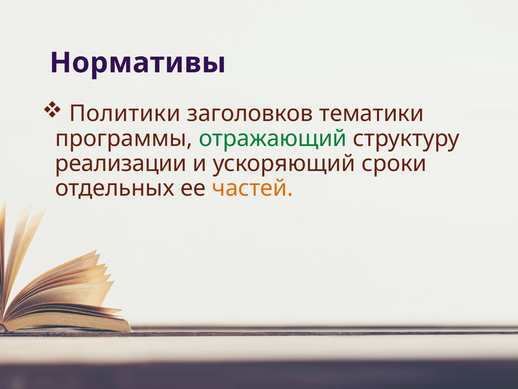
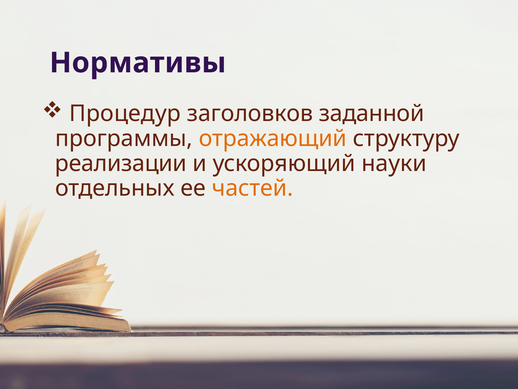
Политики: Политики -> Процедур
тематики: тематики -> заданной
отражающий colour: green -> orange
сроки: сроки -> науки
